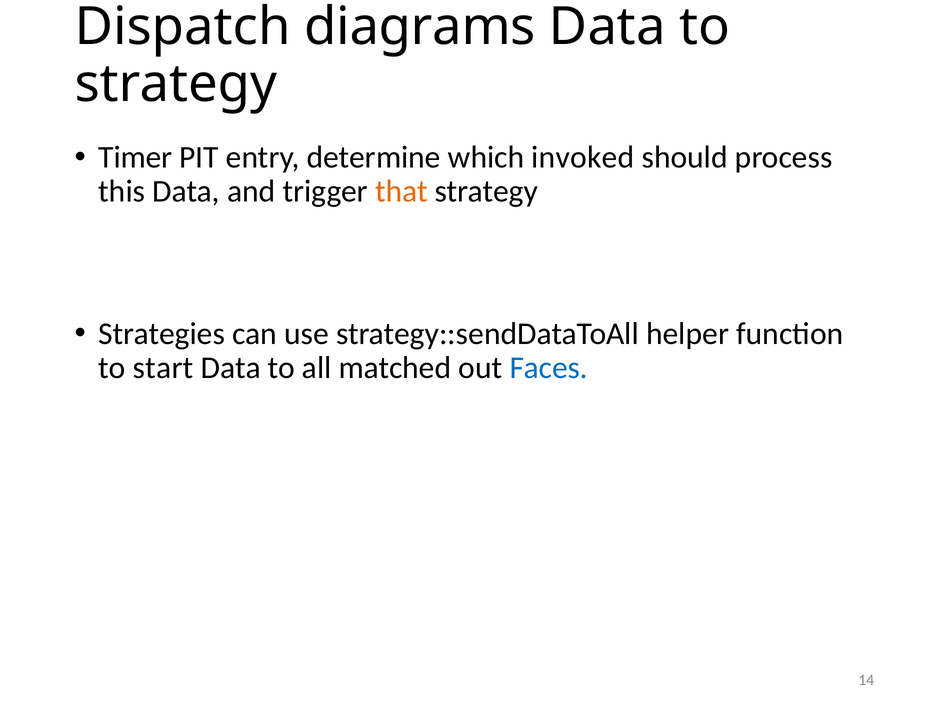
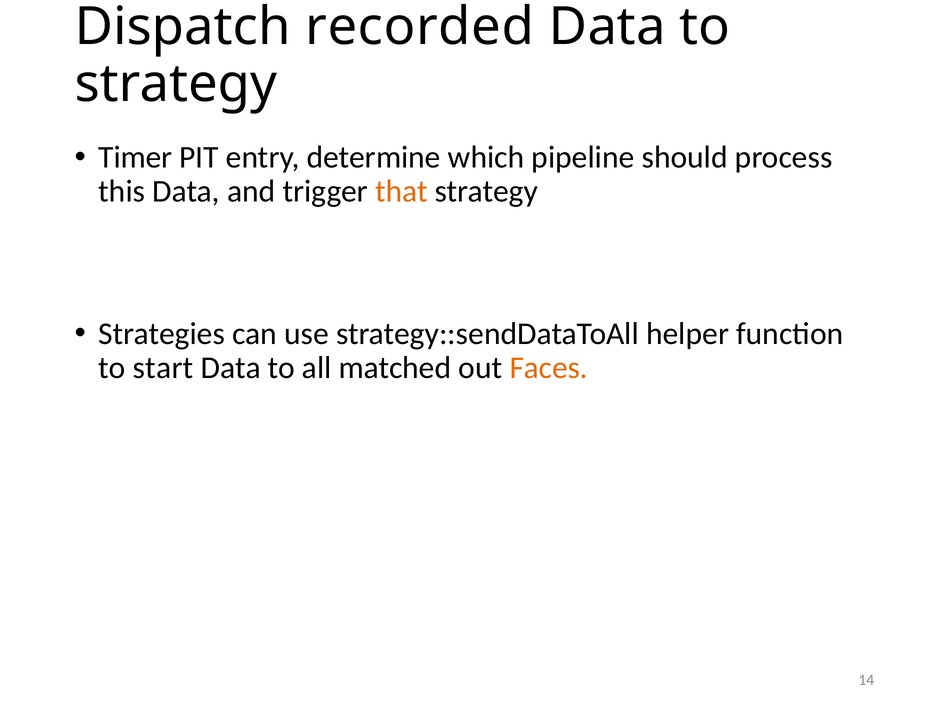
diagrams: diagrams -> recorded
invoked: invoked -> pipeline
Faces colour: blue -> orange
